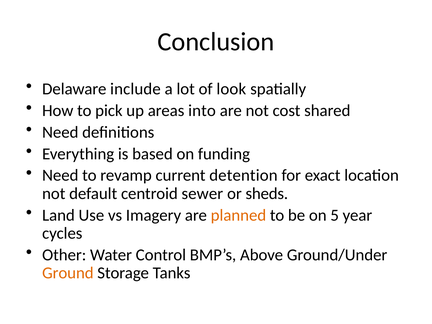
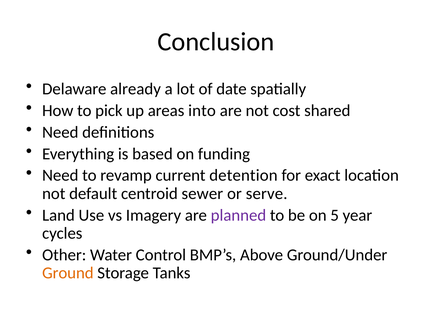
include: include -> already
look: look -> date
sheds: sheds -> serve
planned colour: orange -> purple
